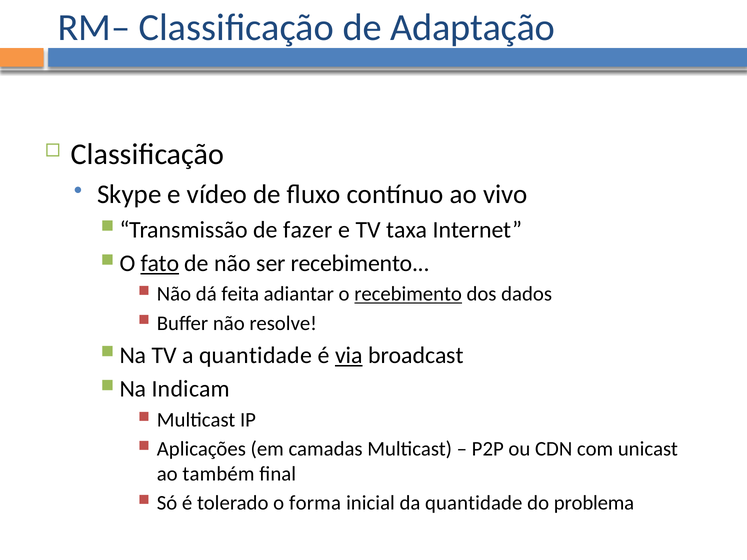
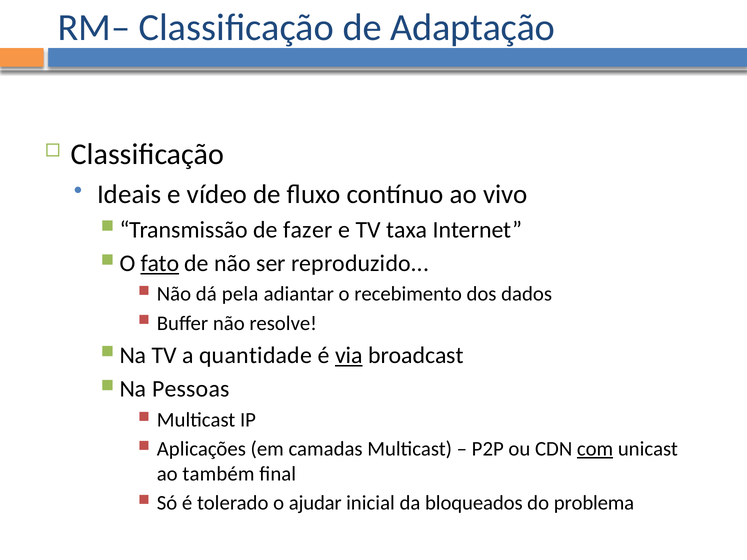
Skype: Skype -> Ideais
ser recebimento: recebimento -> reproduzido
feita: feita -> pela
recebimento at (408, 294) underline: present -> none
Indicam: Indicam -> Pessoas
com underline: none -> present
forma: forma -> ajudar
da quantidade: quantidade -> bloqueados
